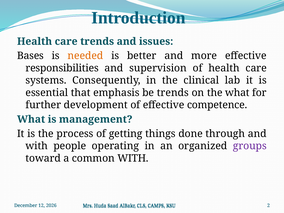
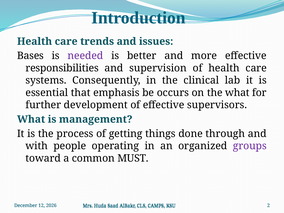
needed colour: orange -> purple
be trends: trends -> occurs
competence: competence -> supervisors
common WITH: WITH -> MUST
